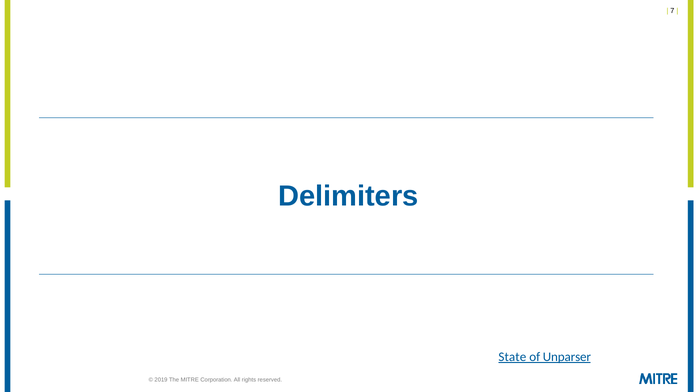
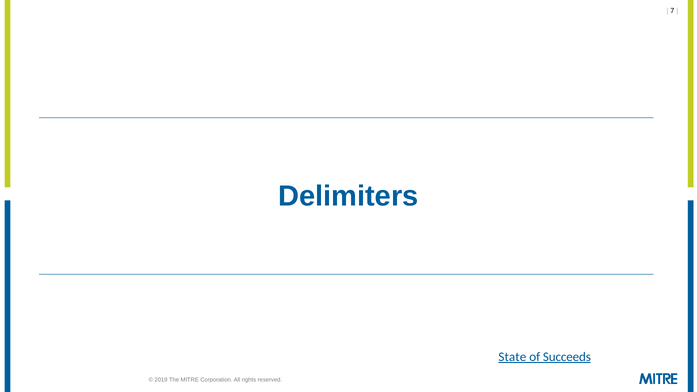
Unparser: Unparser -> Succeeds
